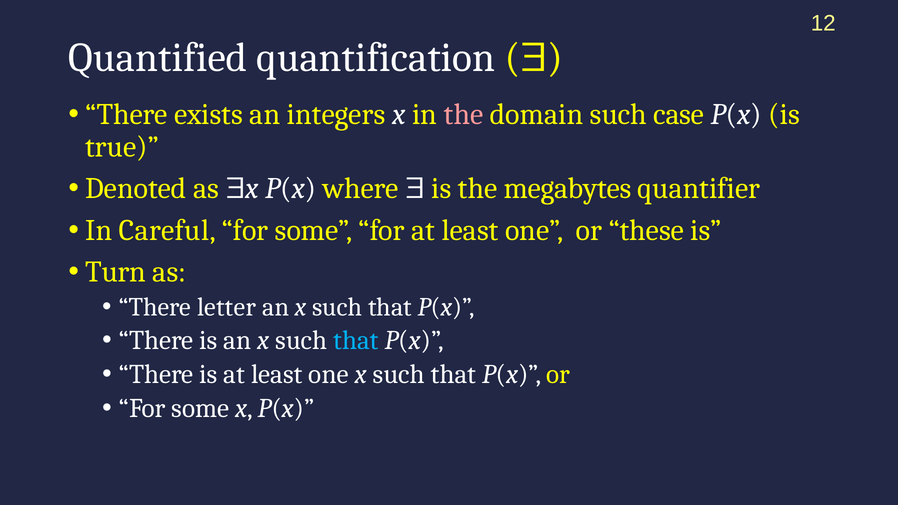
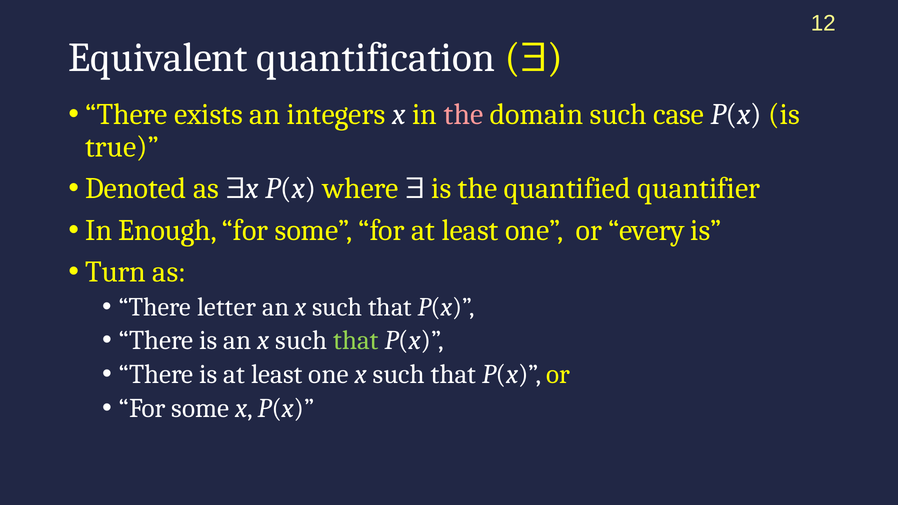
Quantified: Quantified -> Equivalent
megabytes: megabytes -> quantified
Careful: Careful -> Enough
these: these -> every
that at (356, 340) colour: light blue -> light green
